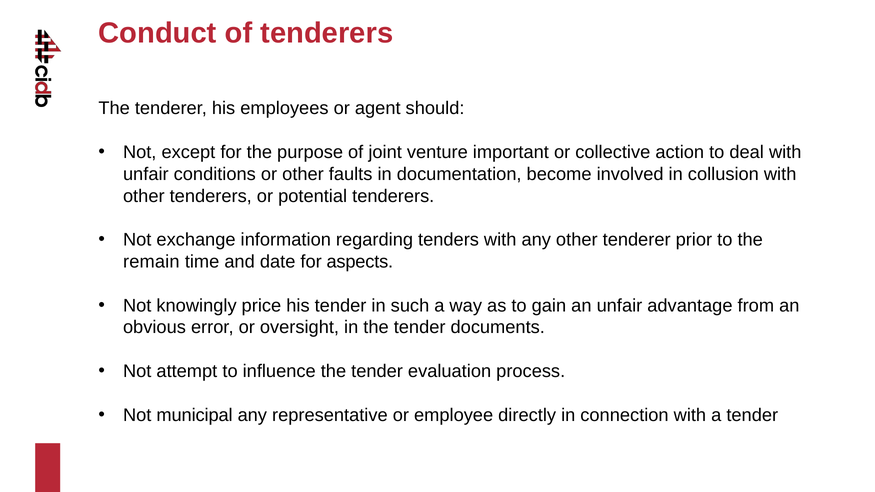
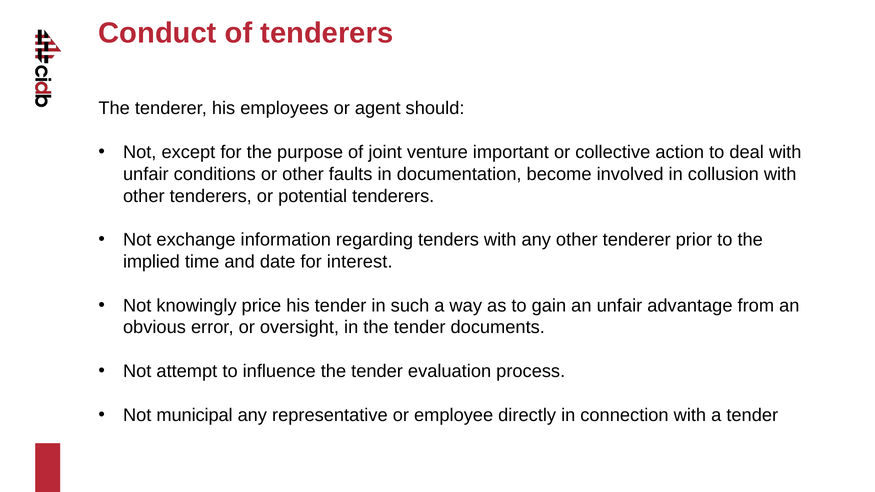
remain: remain -> implied
aspects: aspects -> interest
